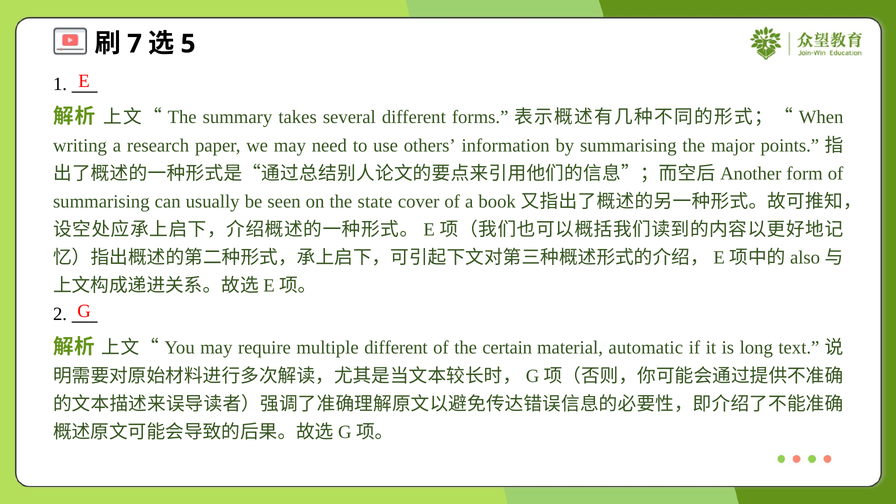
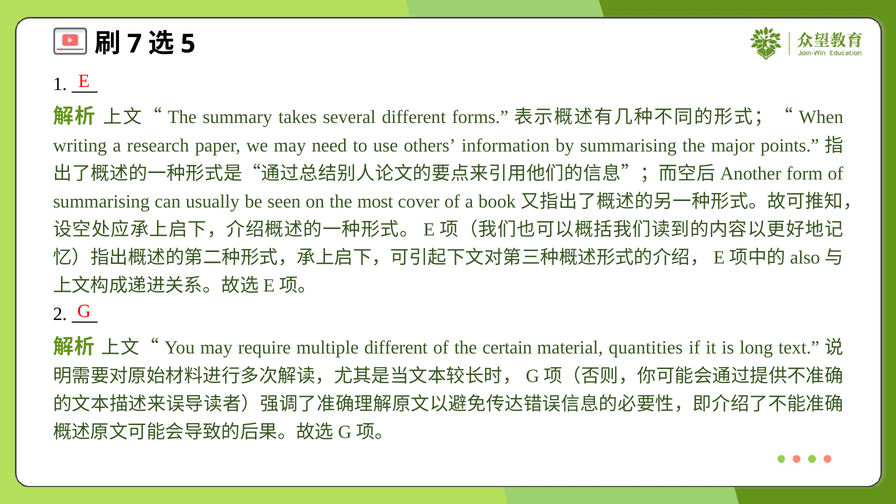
state: state -> most
automatic: automatic -> quantities
